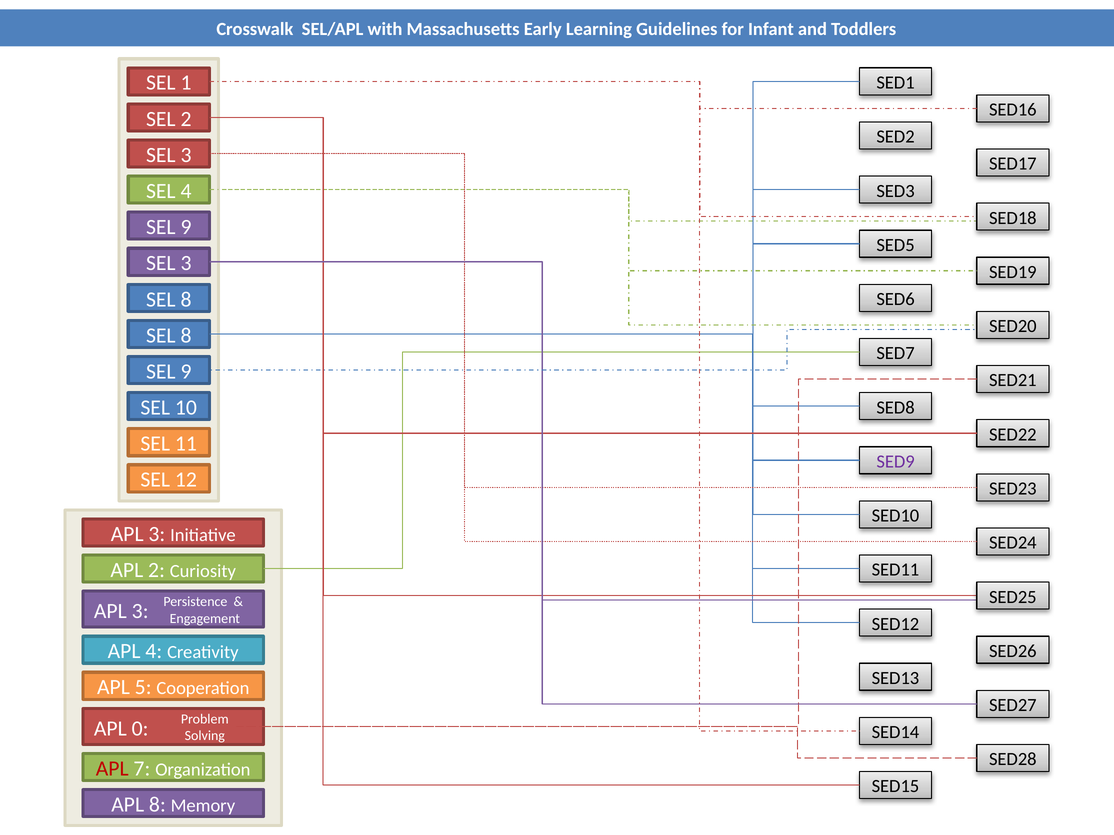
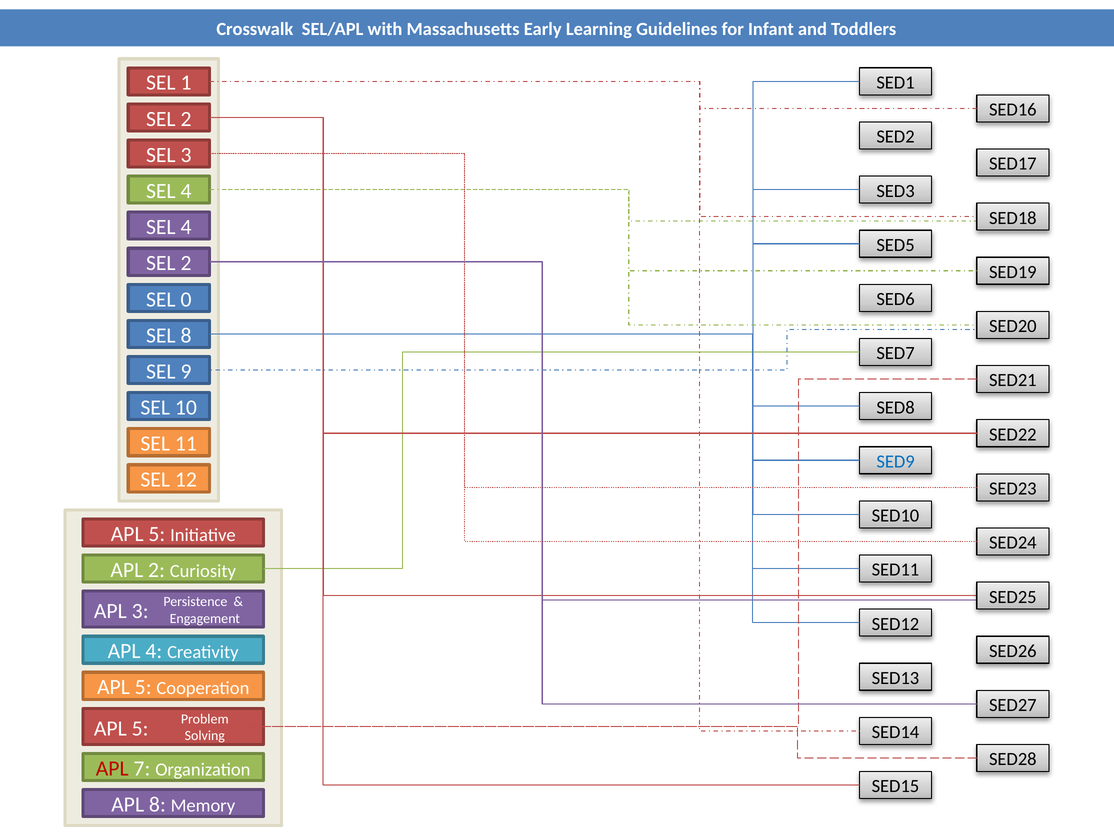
9 at (186, 227): 9 -> 4
3 at (186, 263): 3 -> 2
8 at (186, 300): 8 -> 0
SED9 colour: purple -> blue
3 at (157, 534): 3 -> 5
0 at (140, 729): 0 -> 5
